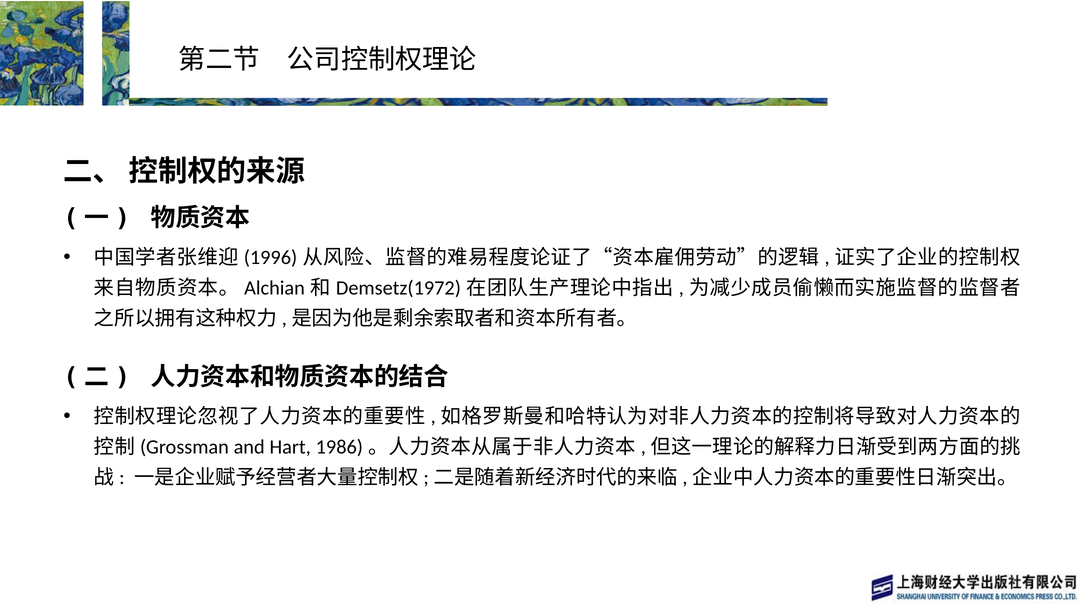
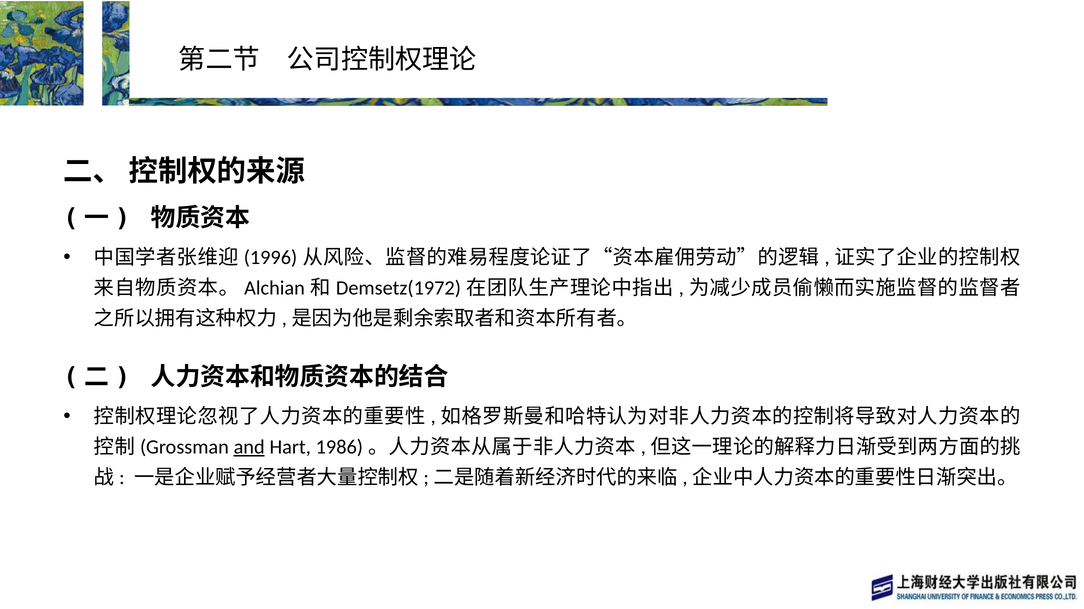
and underline: none -> present
